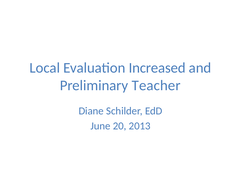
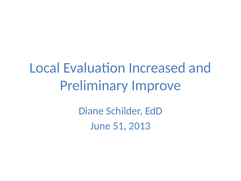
Teacher: Teacher -> Improve
20: 20 -> 51
